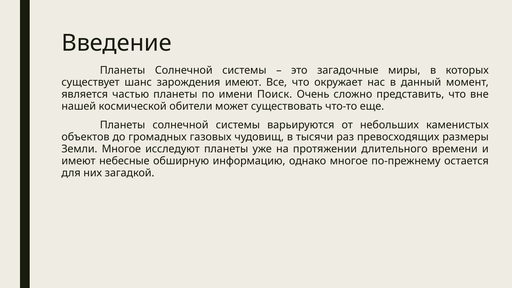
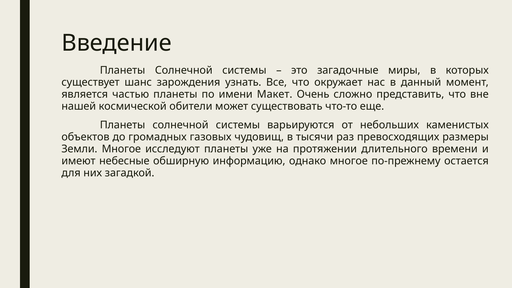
зарождения имеют: имеют -> узнать
Поиск: Поиск -> Макет
